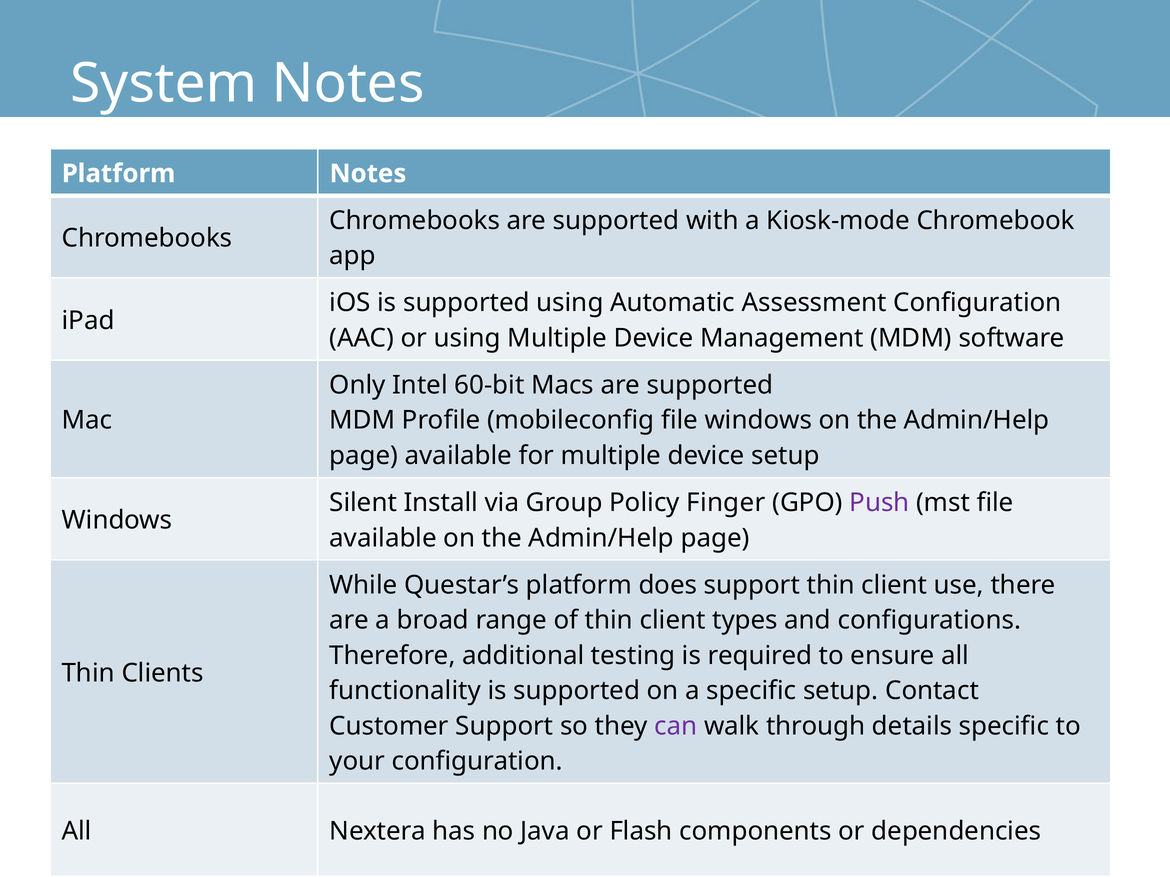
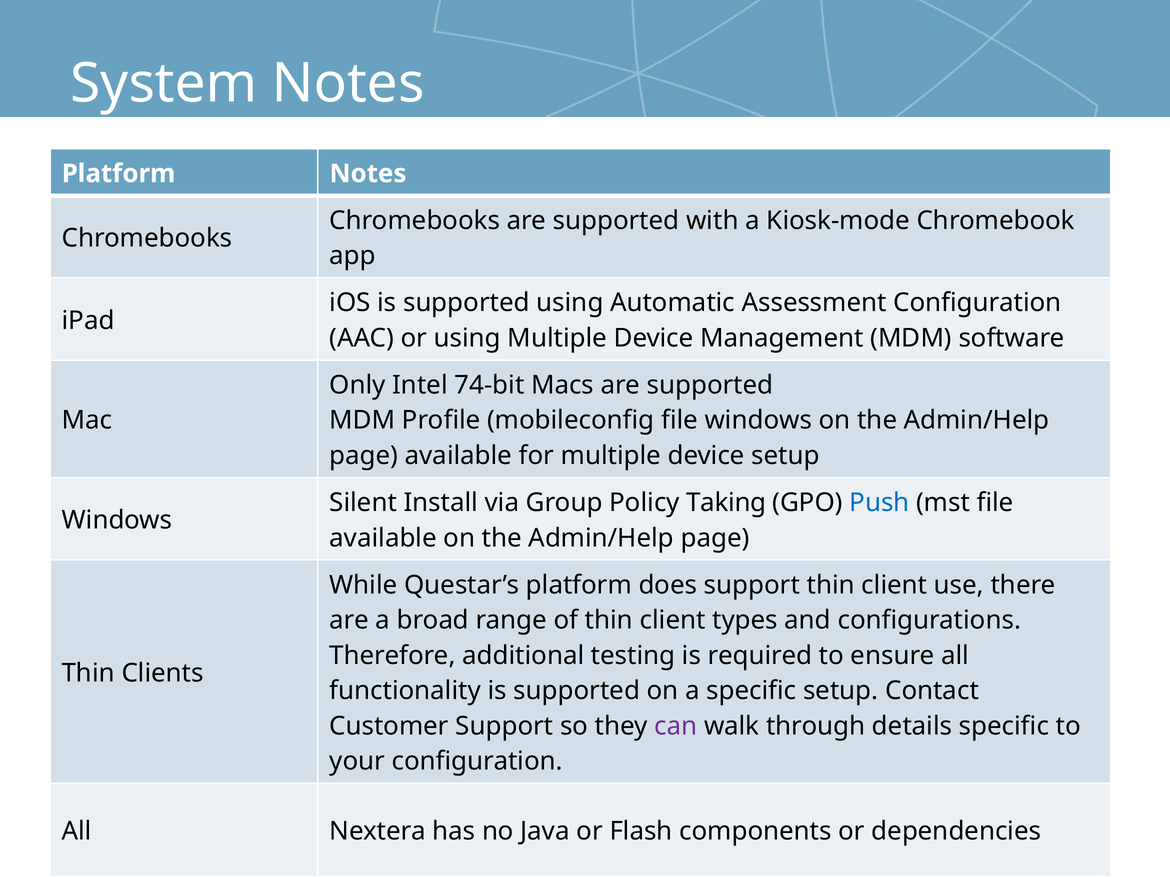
60-bit: 60-bit -> 74-bit
Finger: Finger -> Taking
Push colour: purple -> blue
